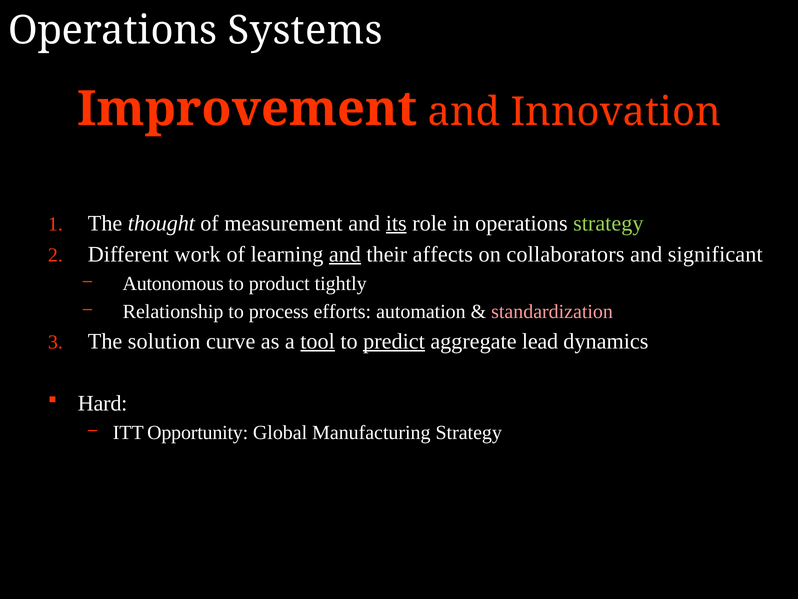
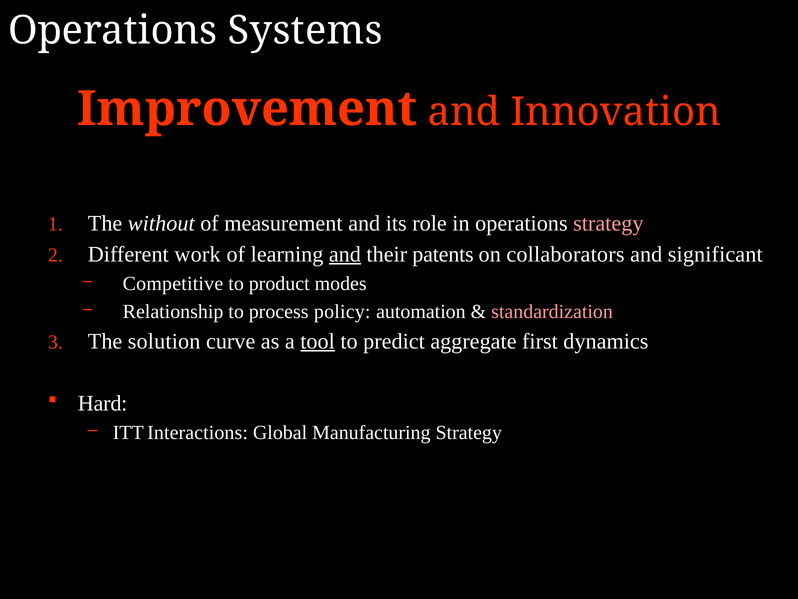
thought: thought -> without
its underline: present -> none
strategy at (608, 223) colour: light green -> pink
affects: affects -> patents
Autonomous: Autonomous -> Competitive
tightly: tightly -> modes
efforts: efforts -> policy
predict underline: present -> none
lead: lead -> first
Opportunity: Opportunity -> Interactions
